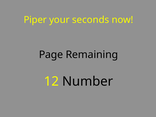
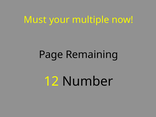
Piper: Piper -> Must
seconds: seconds -> multiple
